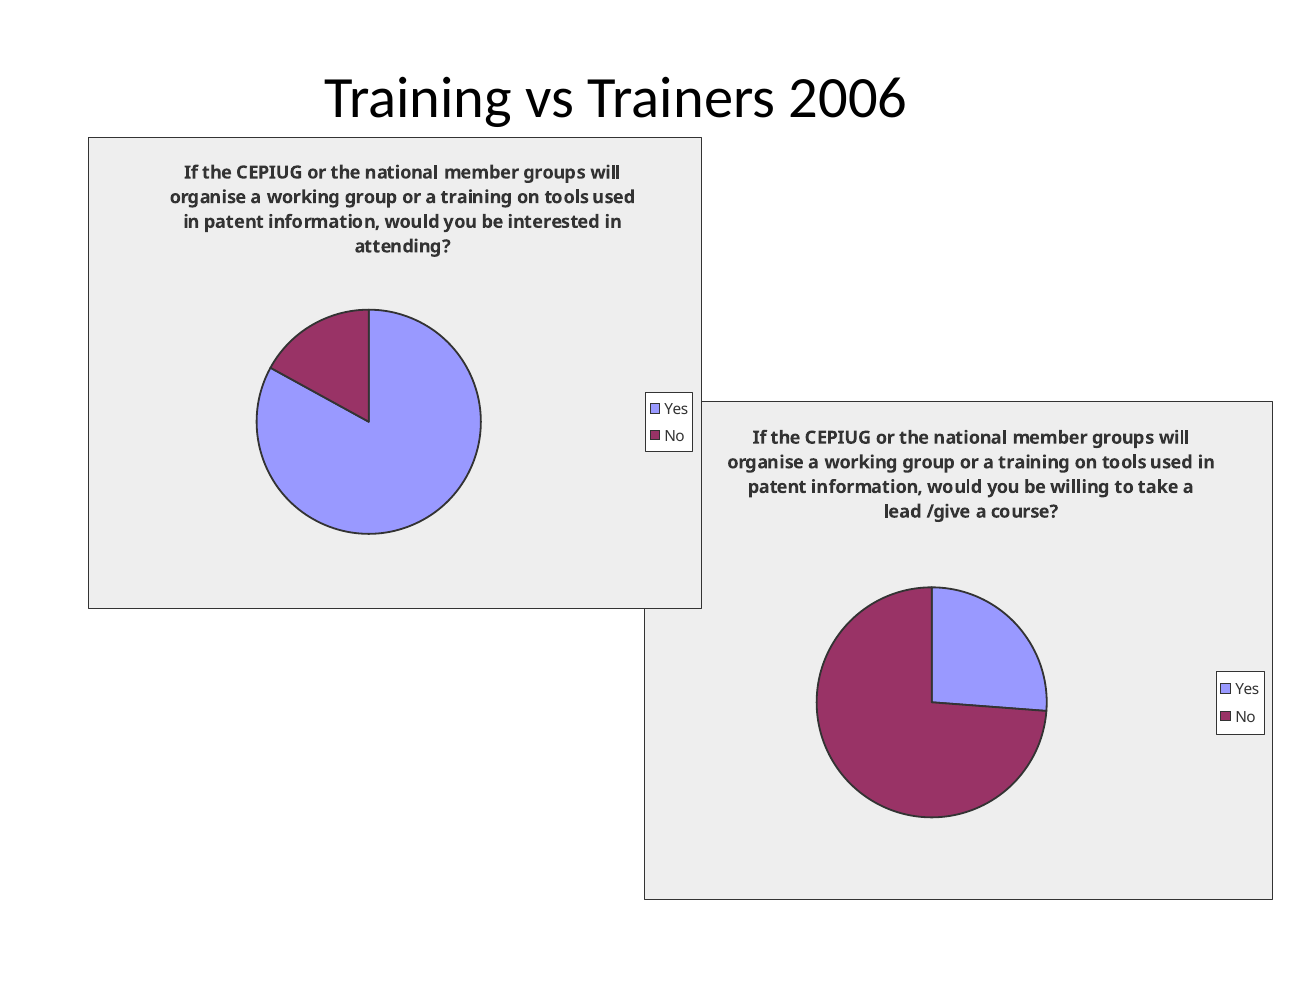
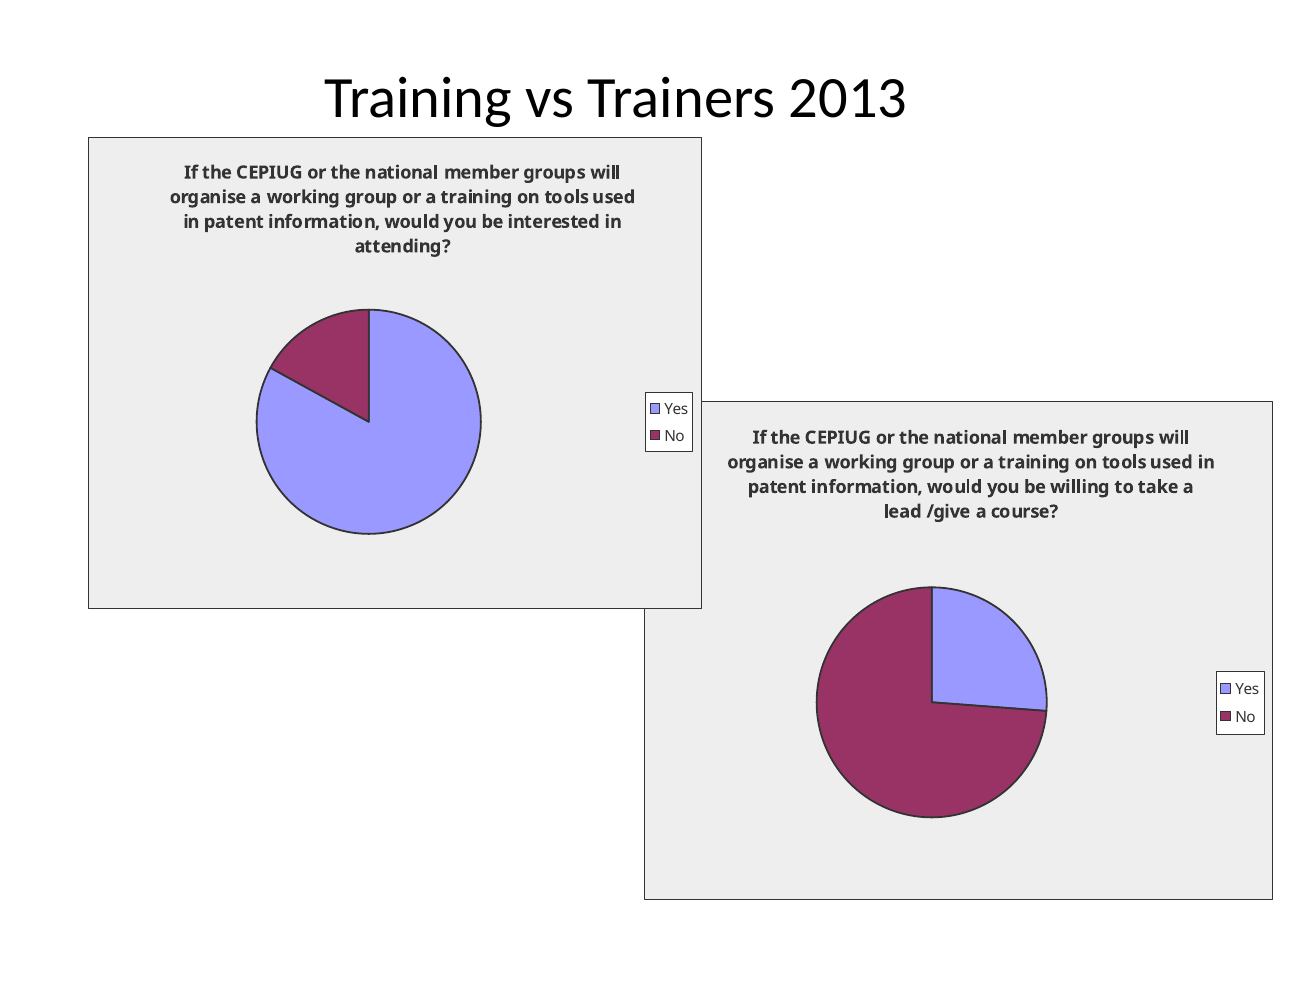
2006: 2006 -> 2013
